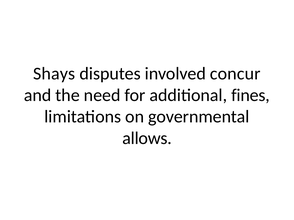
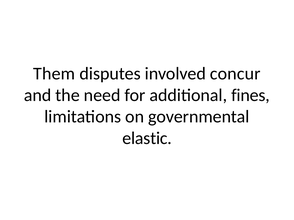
Shays: Shays -> Them
allows: allows -> elastic
